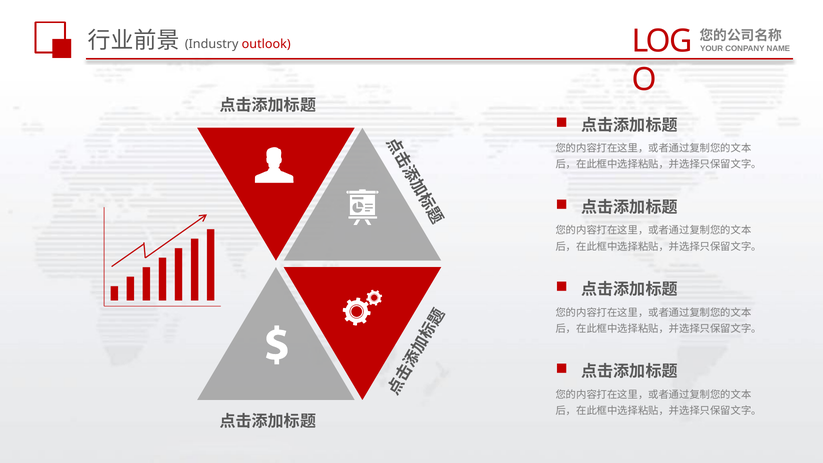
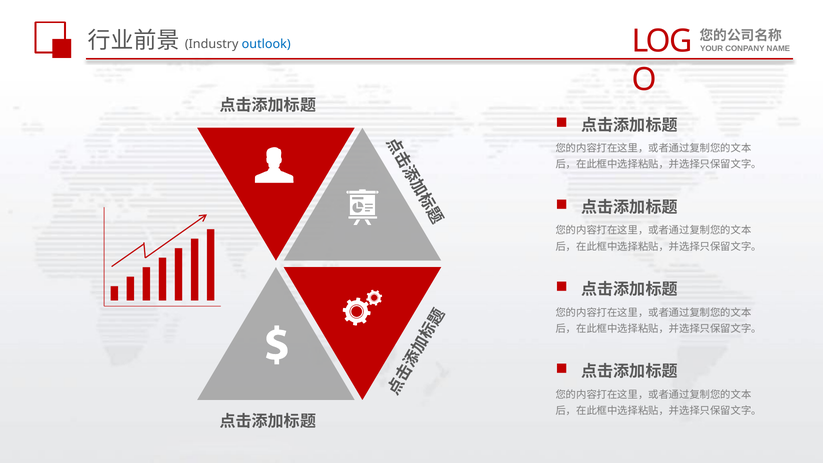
outlook colour: red -> blue
